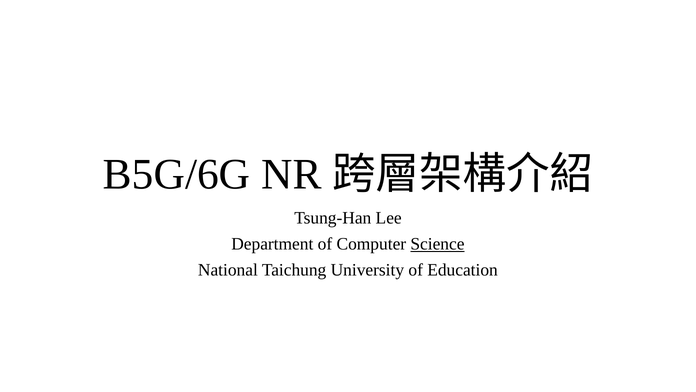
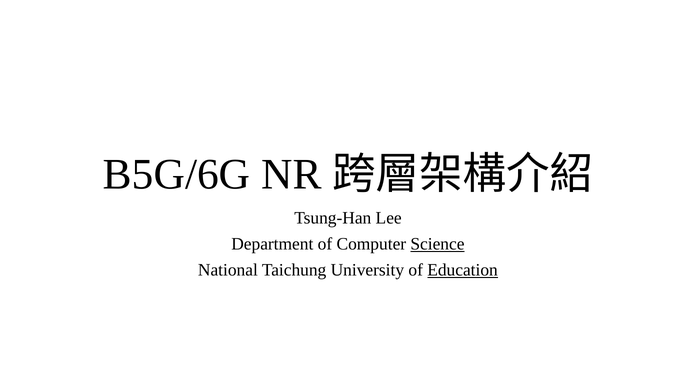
Education underline: none -> present
